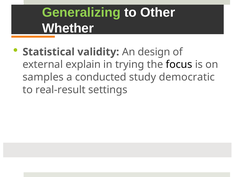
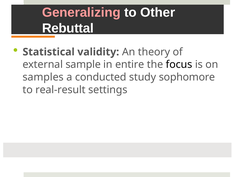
Generalizing colour: light green -> pink
Whether: Whether -> Rebuttal
design: design -> theory
explain: explain -> sample
trying: trying -> entire
democratic: democratic -> sophomore
